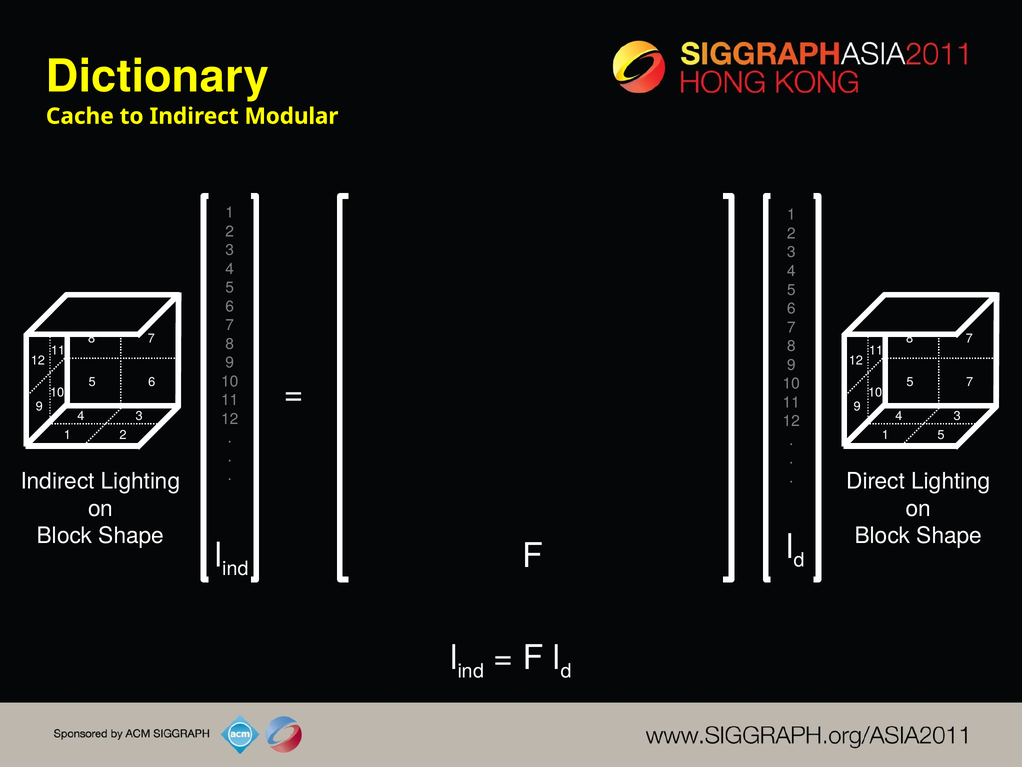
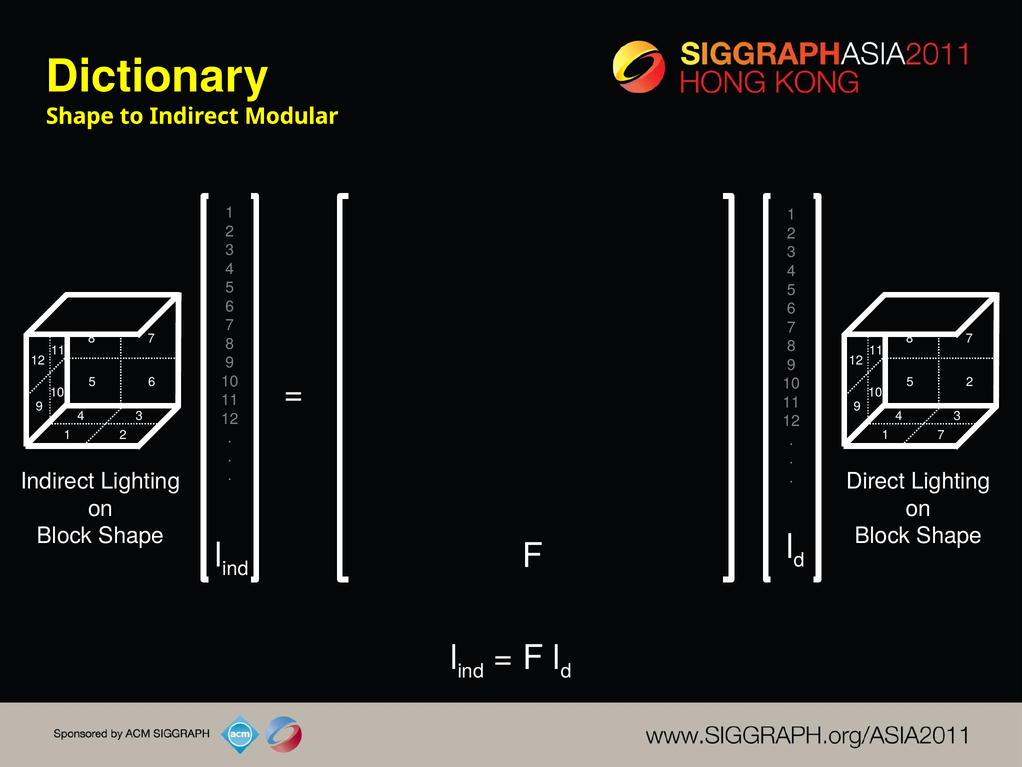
Cache at (80, 116): Cache -> Shape
5 7: 7 -> 2
1 5: 5 -> 7
